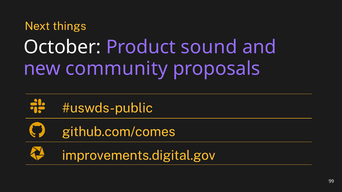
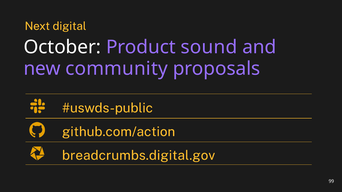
things: things -> digital
github.com/comes: github.com/comes -> github.com/action
improvements.digital.gov: improvements.digital.gov -> breadcrumbs.digital.gov
